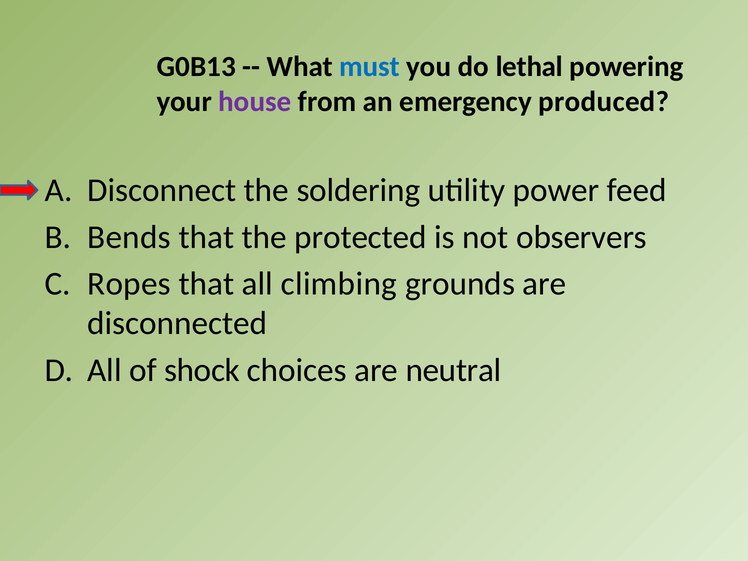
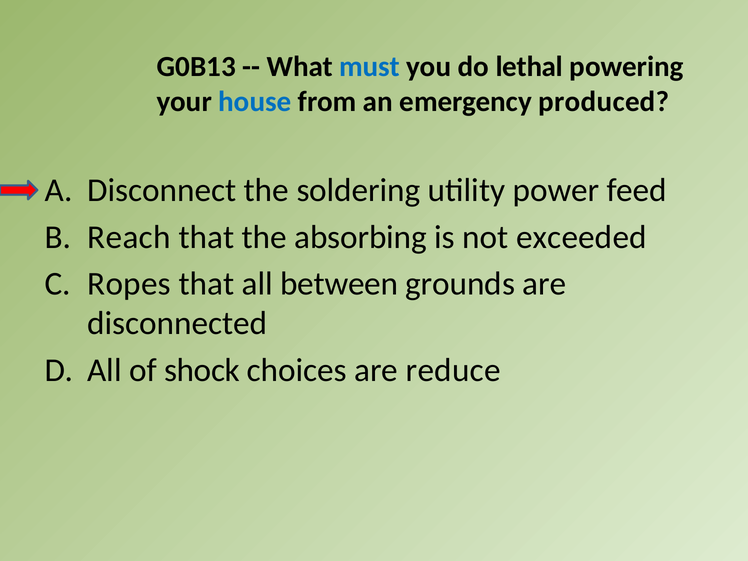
house colour: purple -> blue
Bends: Bends -> Reach
protected: protected -> absorbing
observers: observers -> exceeded
climbing: climbing -> between
neutral: neutral -> reduce
